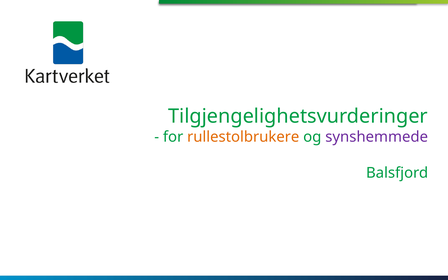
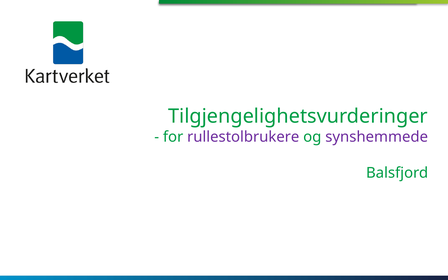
rullestolbrukere colour: orange -> purple
